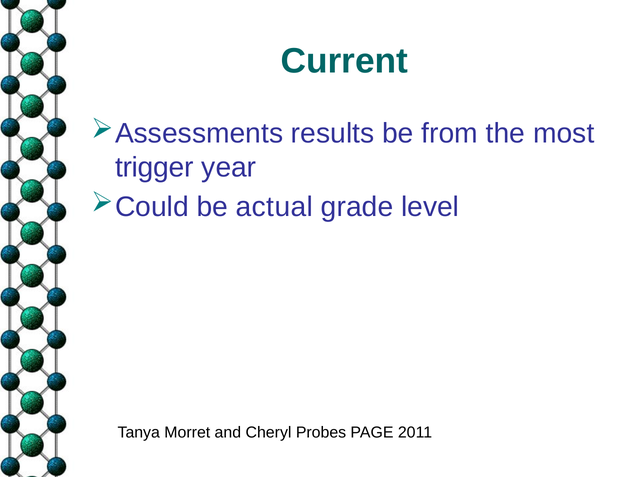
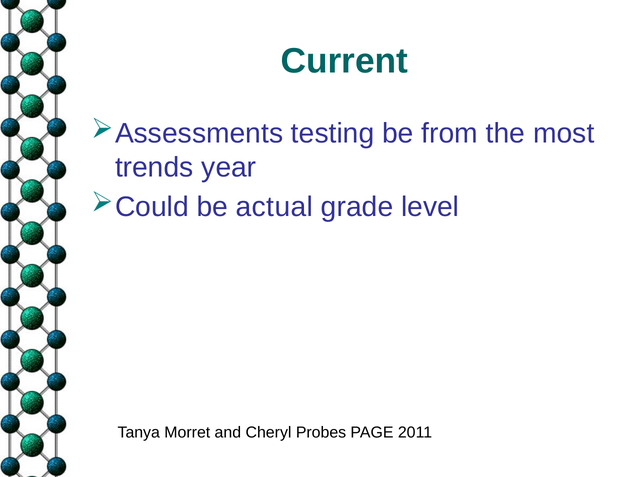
results: results -> testing
trigger: trigger -> trends
